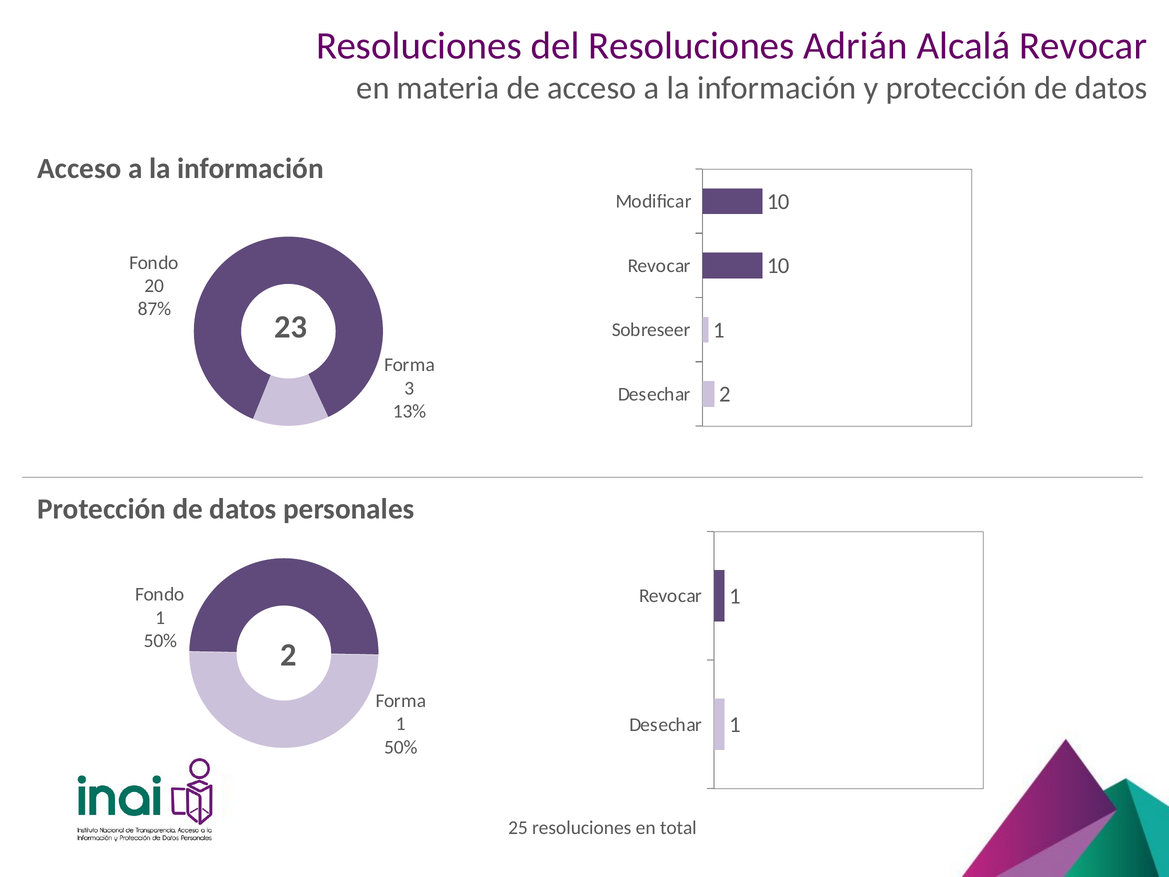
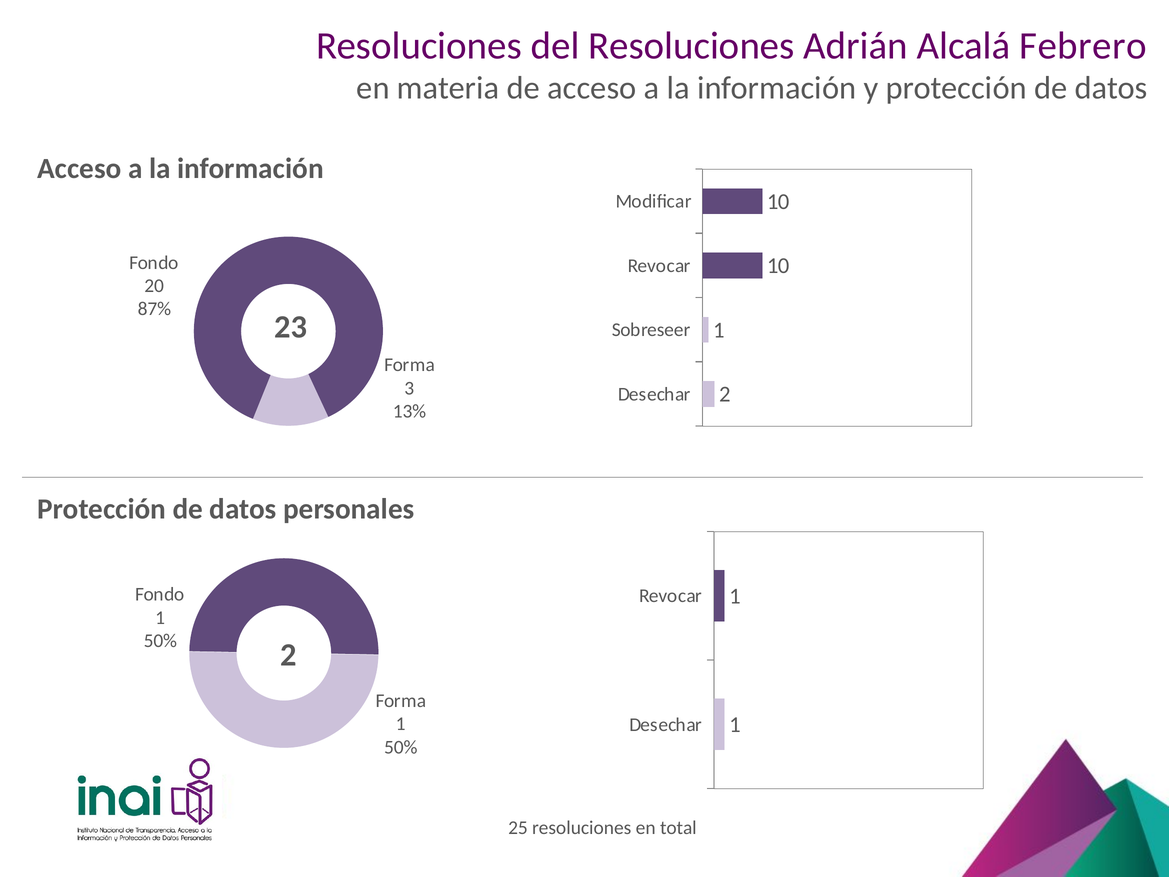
Alcalá Revocar: Revocar -> Febrero
